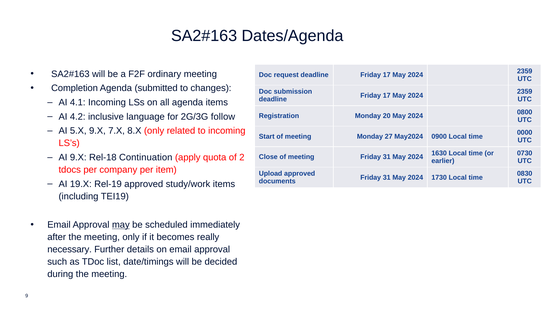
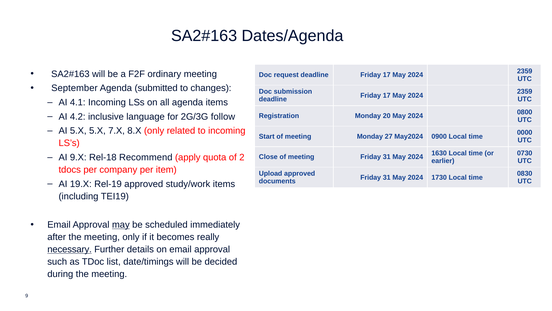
Completion: Completion -> September
5.X 9.X: 9.X -> 5.X
Continuation: Continuation -> Recommend
necessary underline: none -> present
